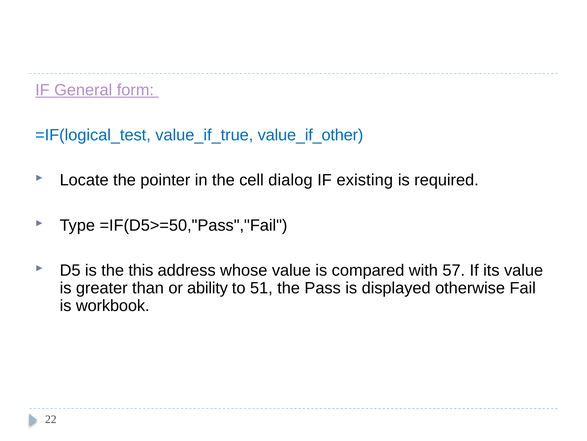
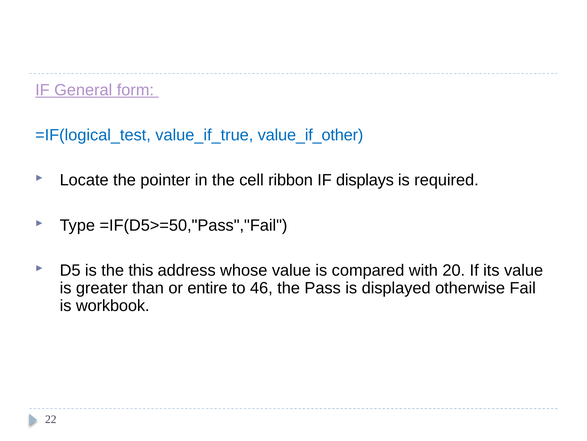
dialog: dialog -> ribbon
existing: existing -> displays
57: 57 -> 20
ability: ability -> entire
51: 51 -> 46
